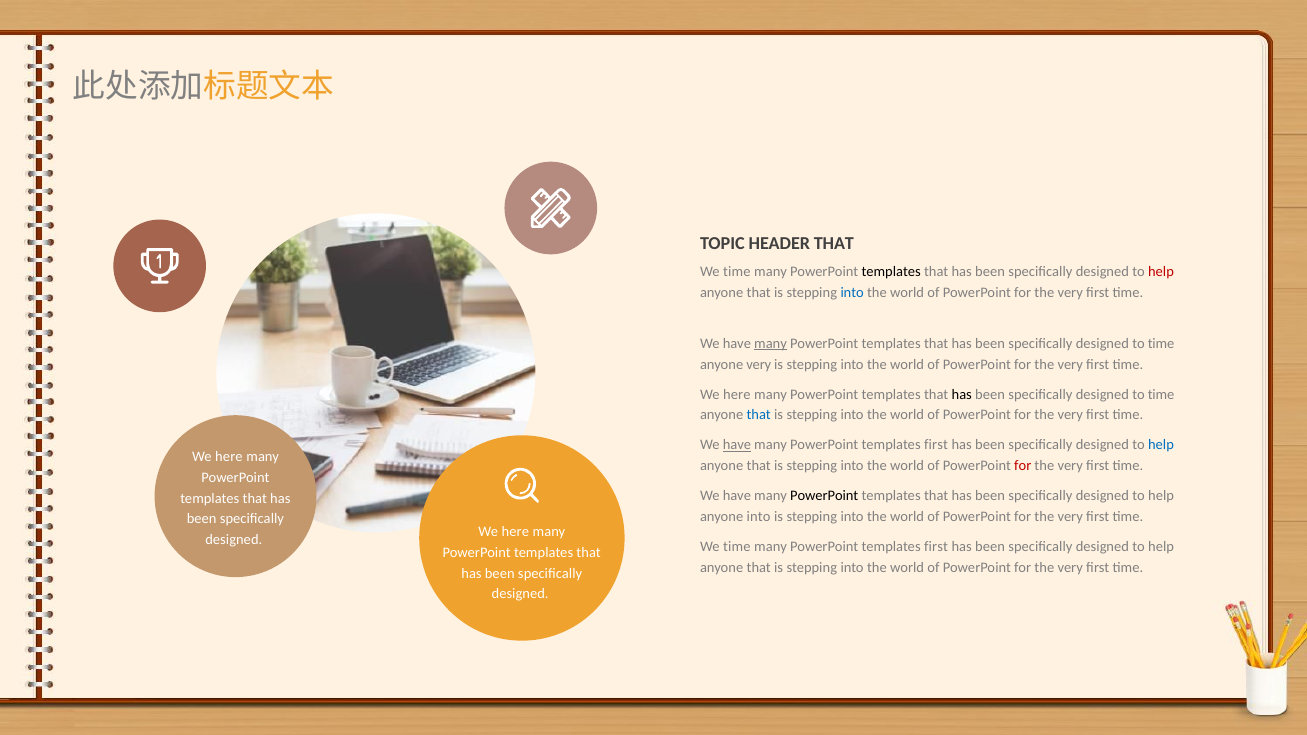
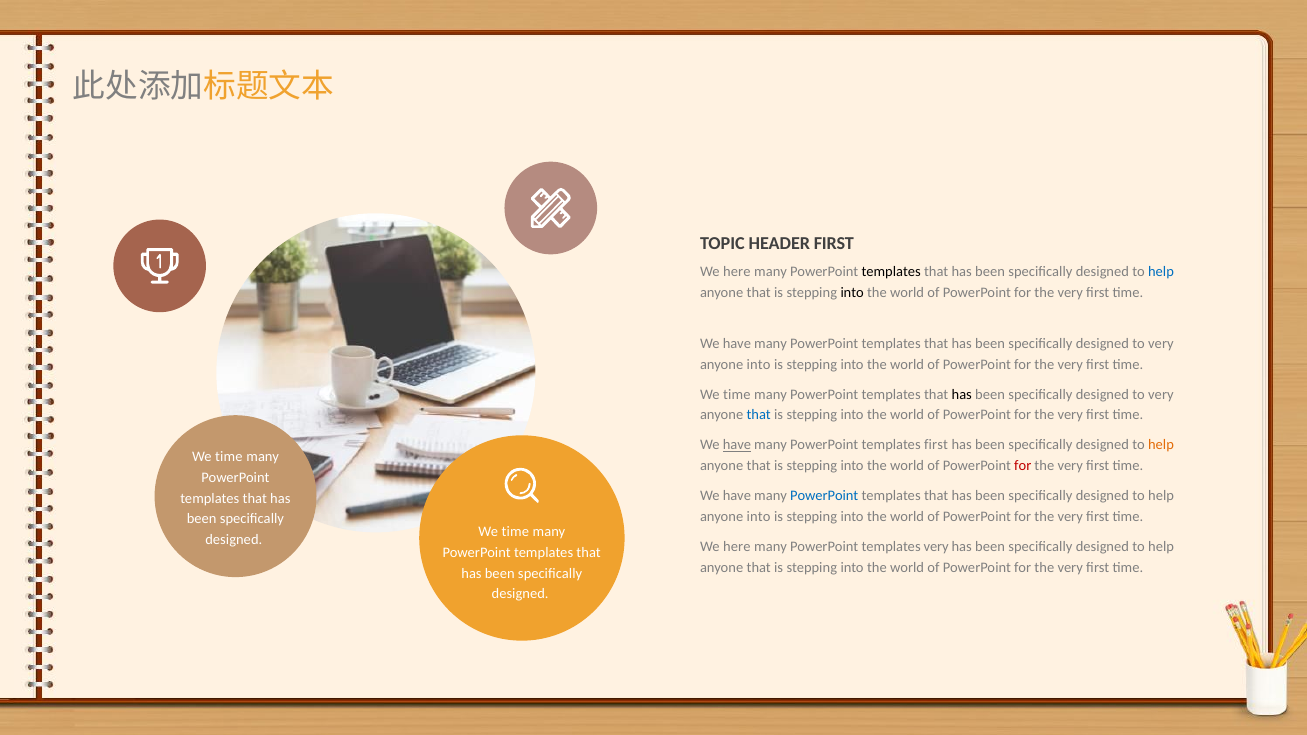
HEADER THAT: THAT -> FIRST
time at (737, 272): time -> here
help at (1161, 272) colour: red -> blue
into at (852, 293) colour: blue -> black
many at (771, 344) underline: present -> none
time at (1161, 344): time -> very
very at (759, 364): very -> into
here at (737, 394): here -> time
time at (1161, 394): time -> very
help at (1161, 445) colour: blue -> orange
here at (229, 457): here -> time
PowerPoint at (824, 496) colour: black -> blue
here at (515, 532): here -> time
time at (737, 547): time -> here
first at (936, 547): first -> very
